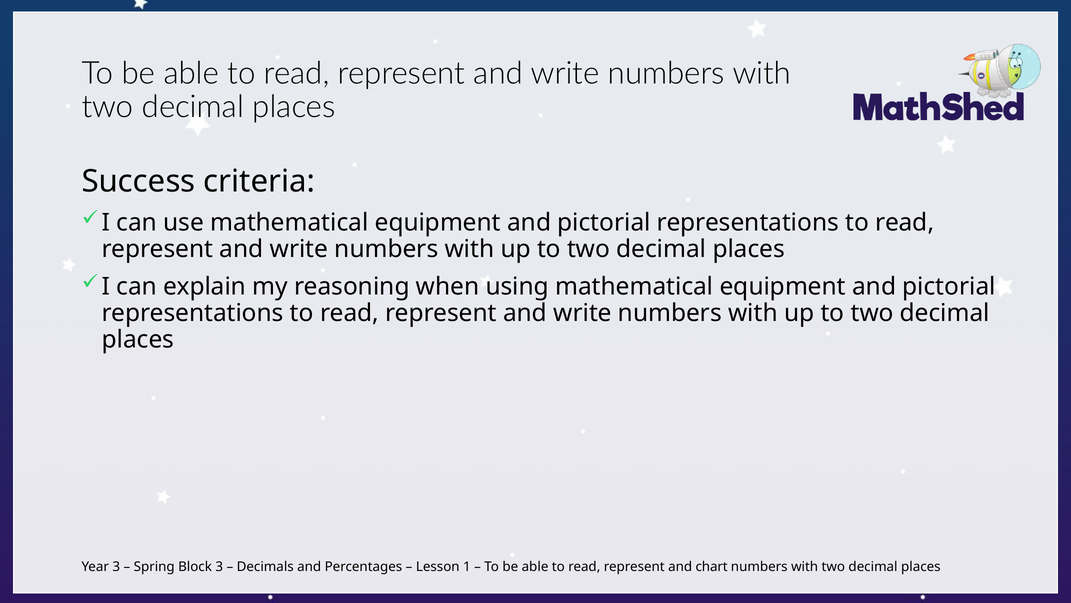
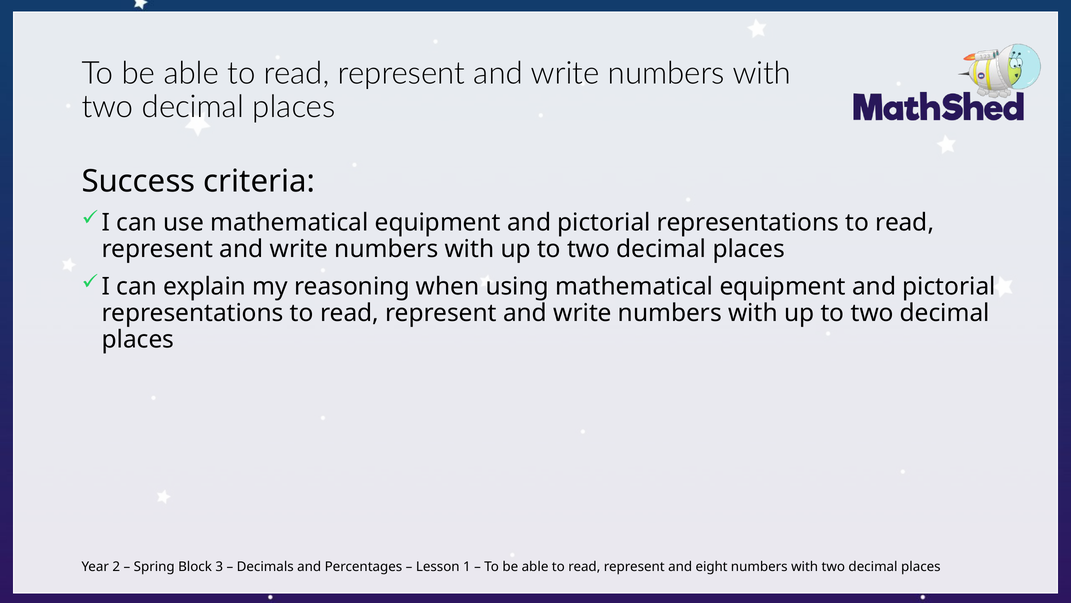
Year 3: 3 -> 2
chart: chart -> eight
